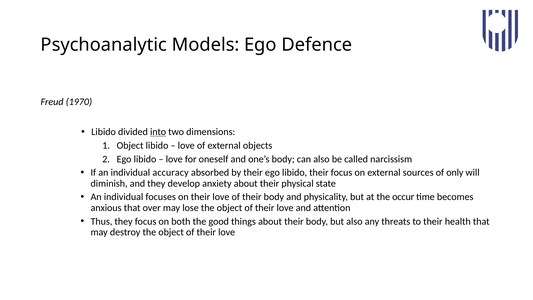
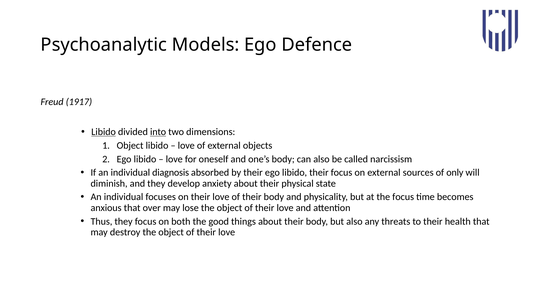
1970: 1970 -> 1917
Libido at (104, 132) underline: none -> present
accuracy: accuracy -> diagnosis
the occur: occur -> focus
